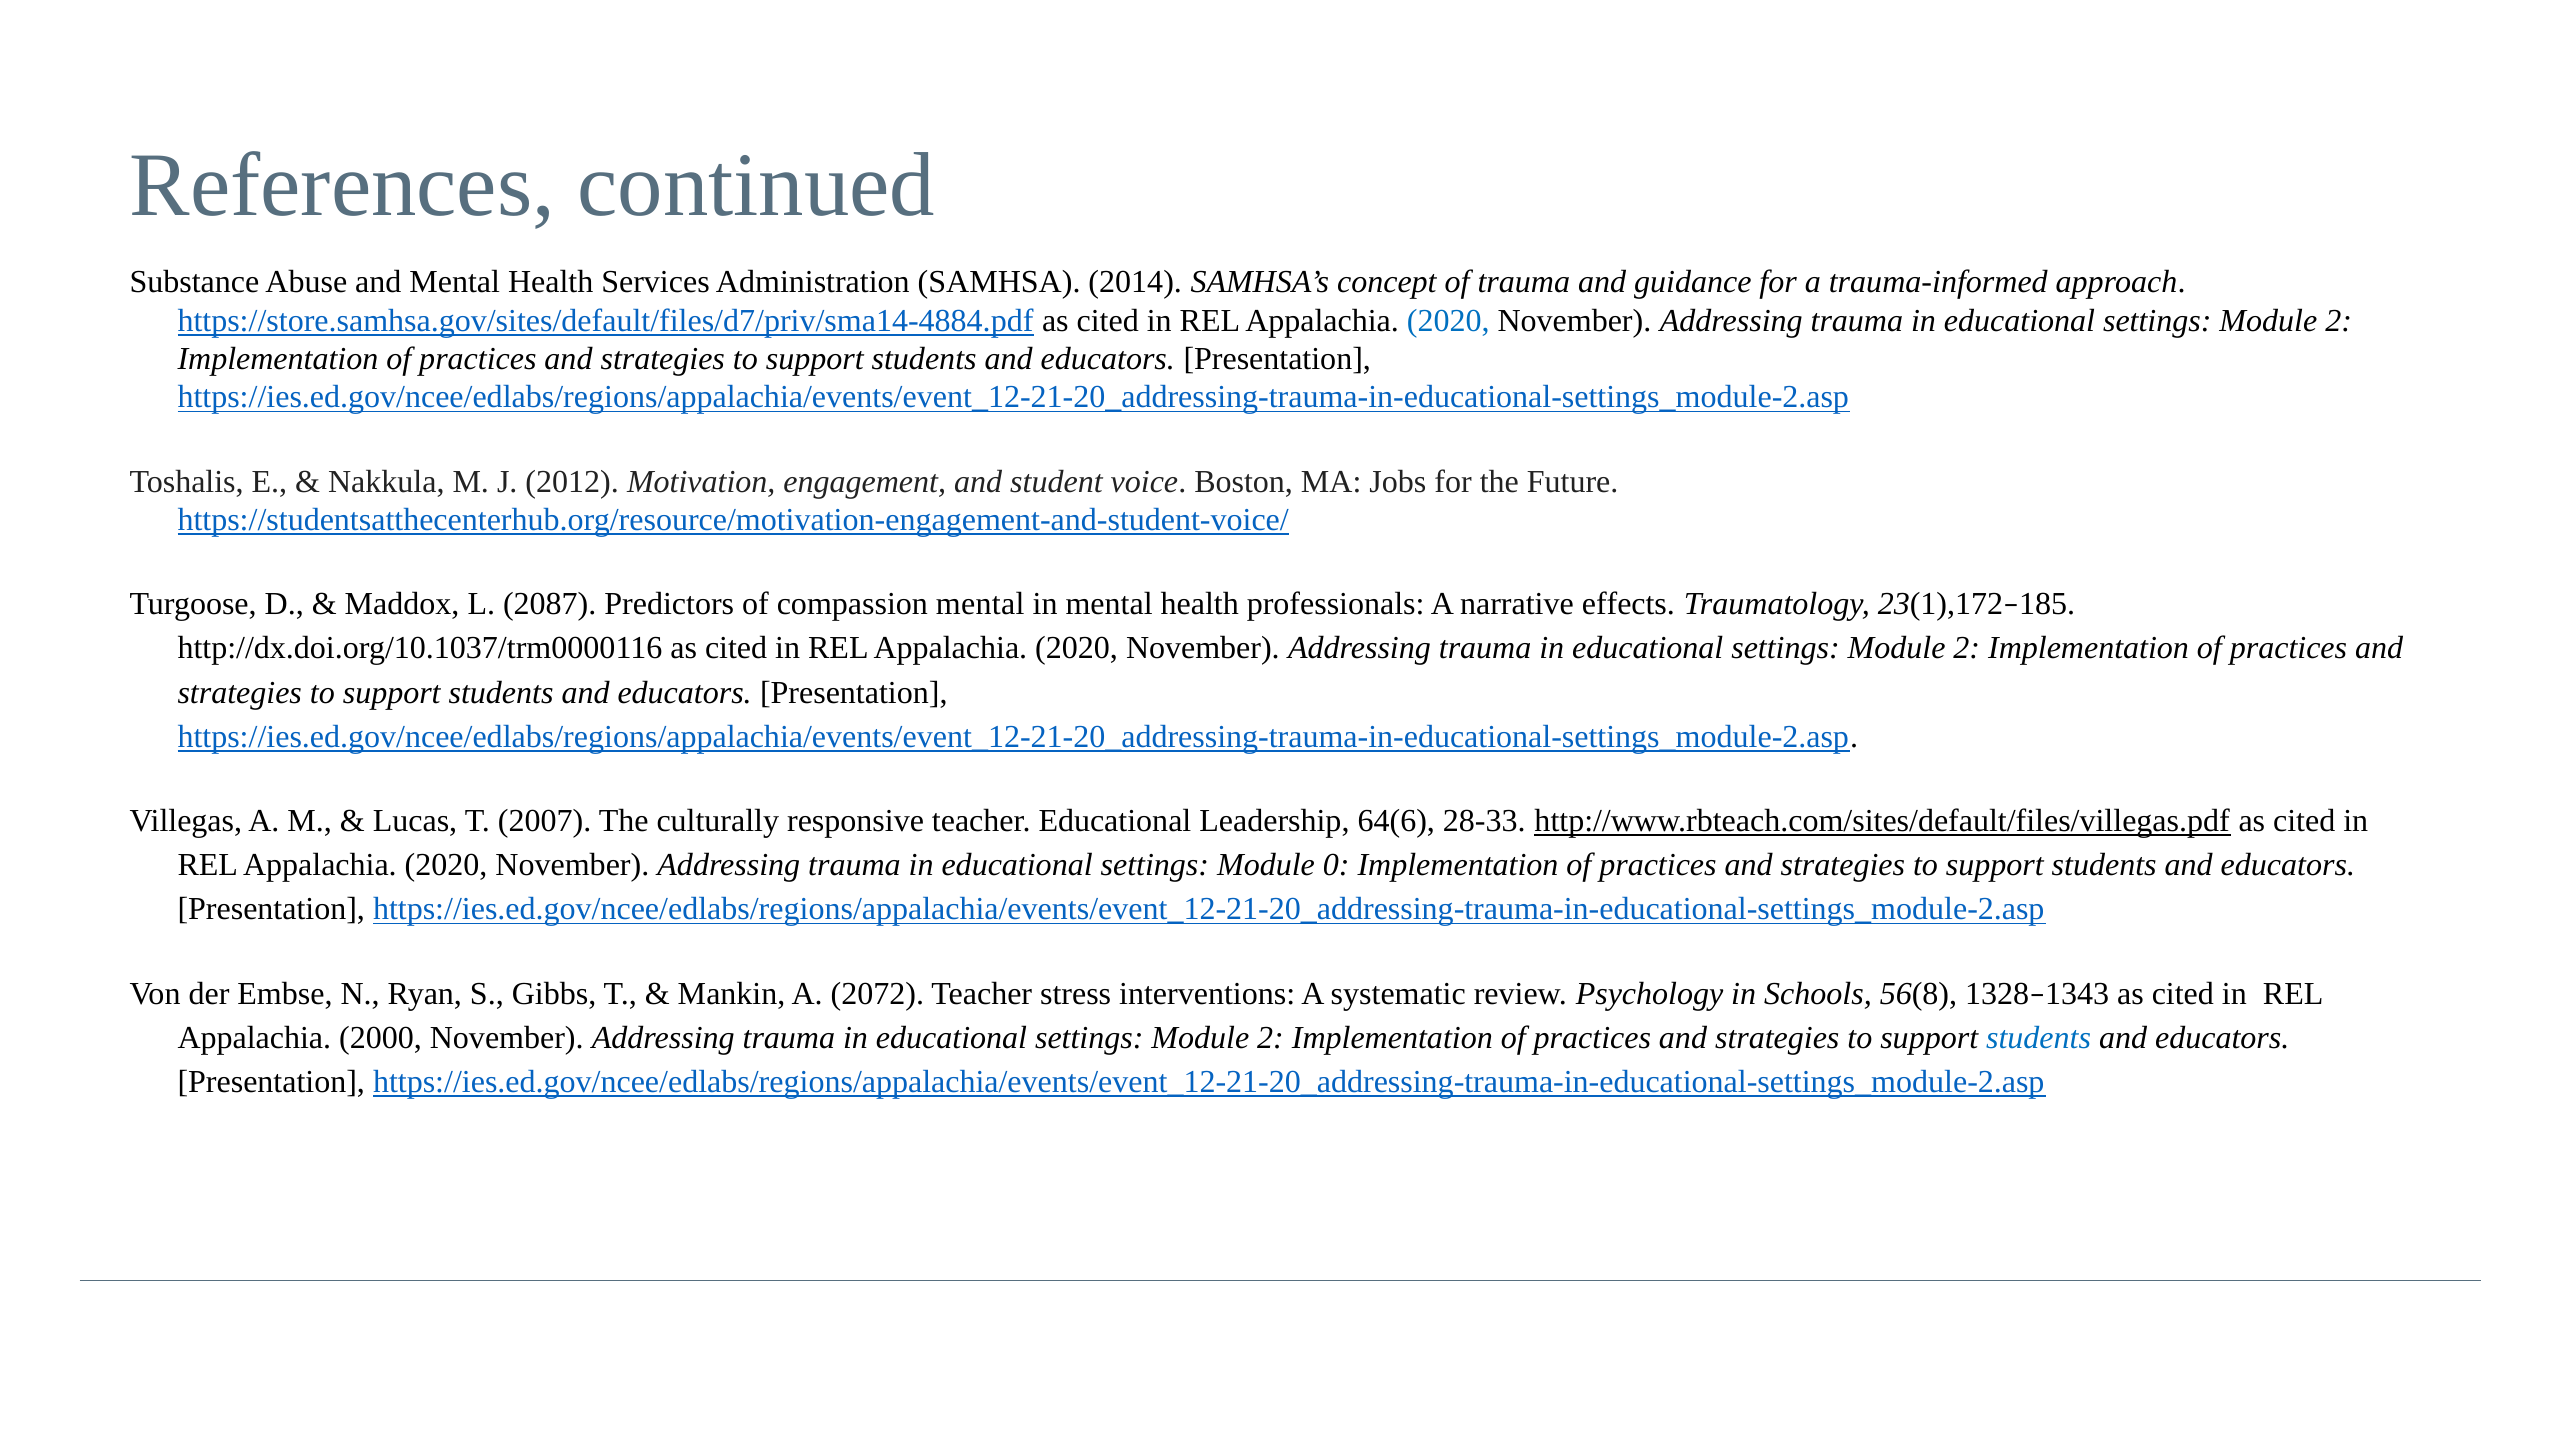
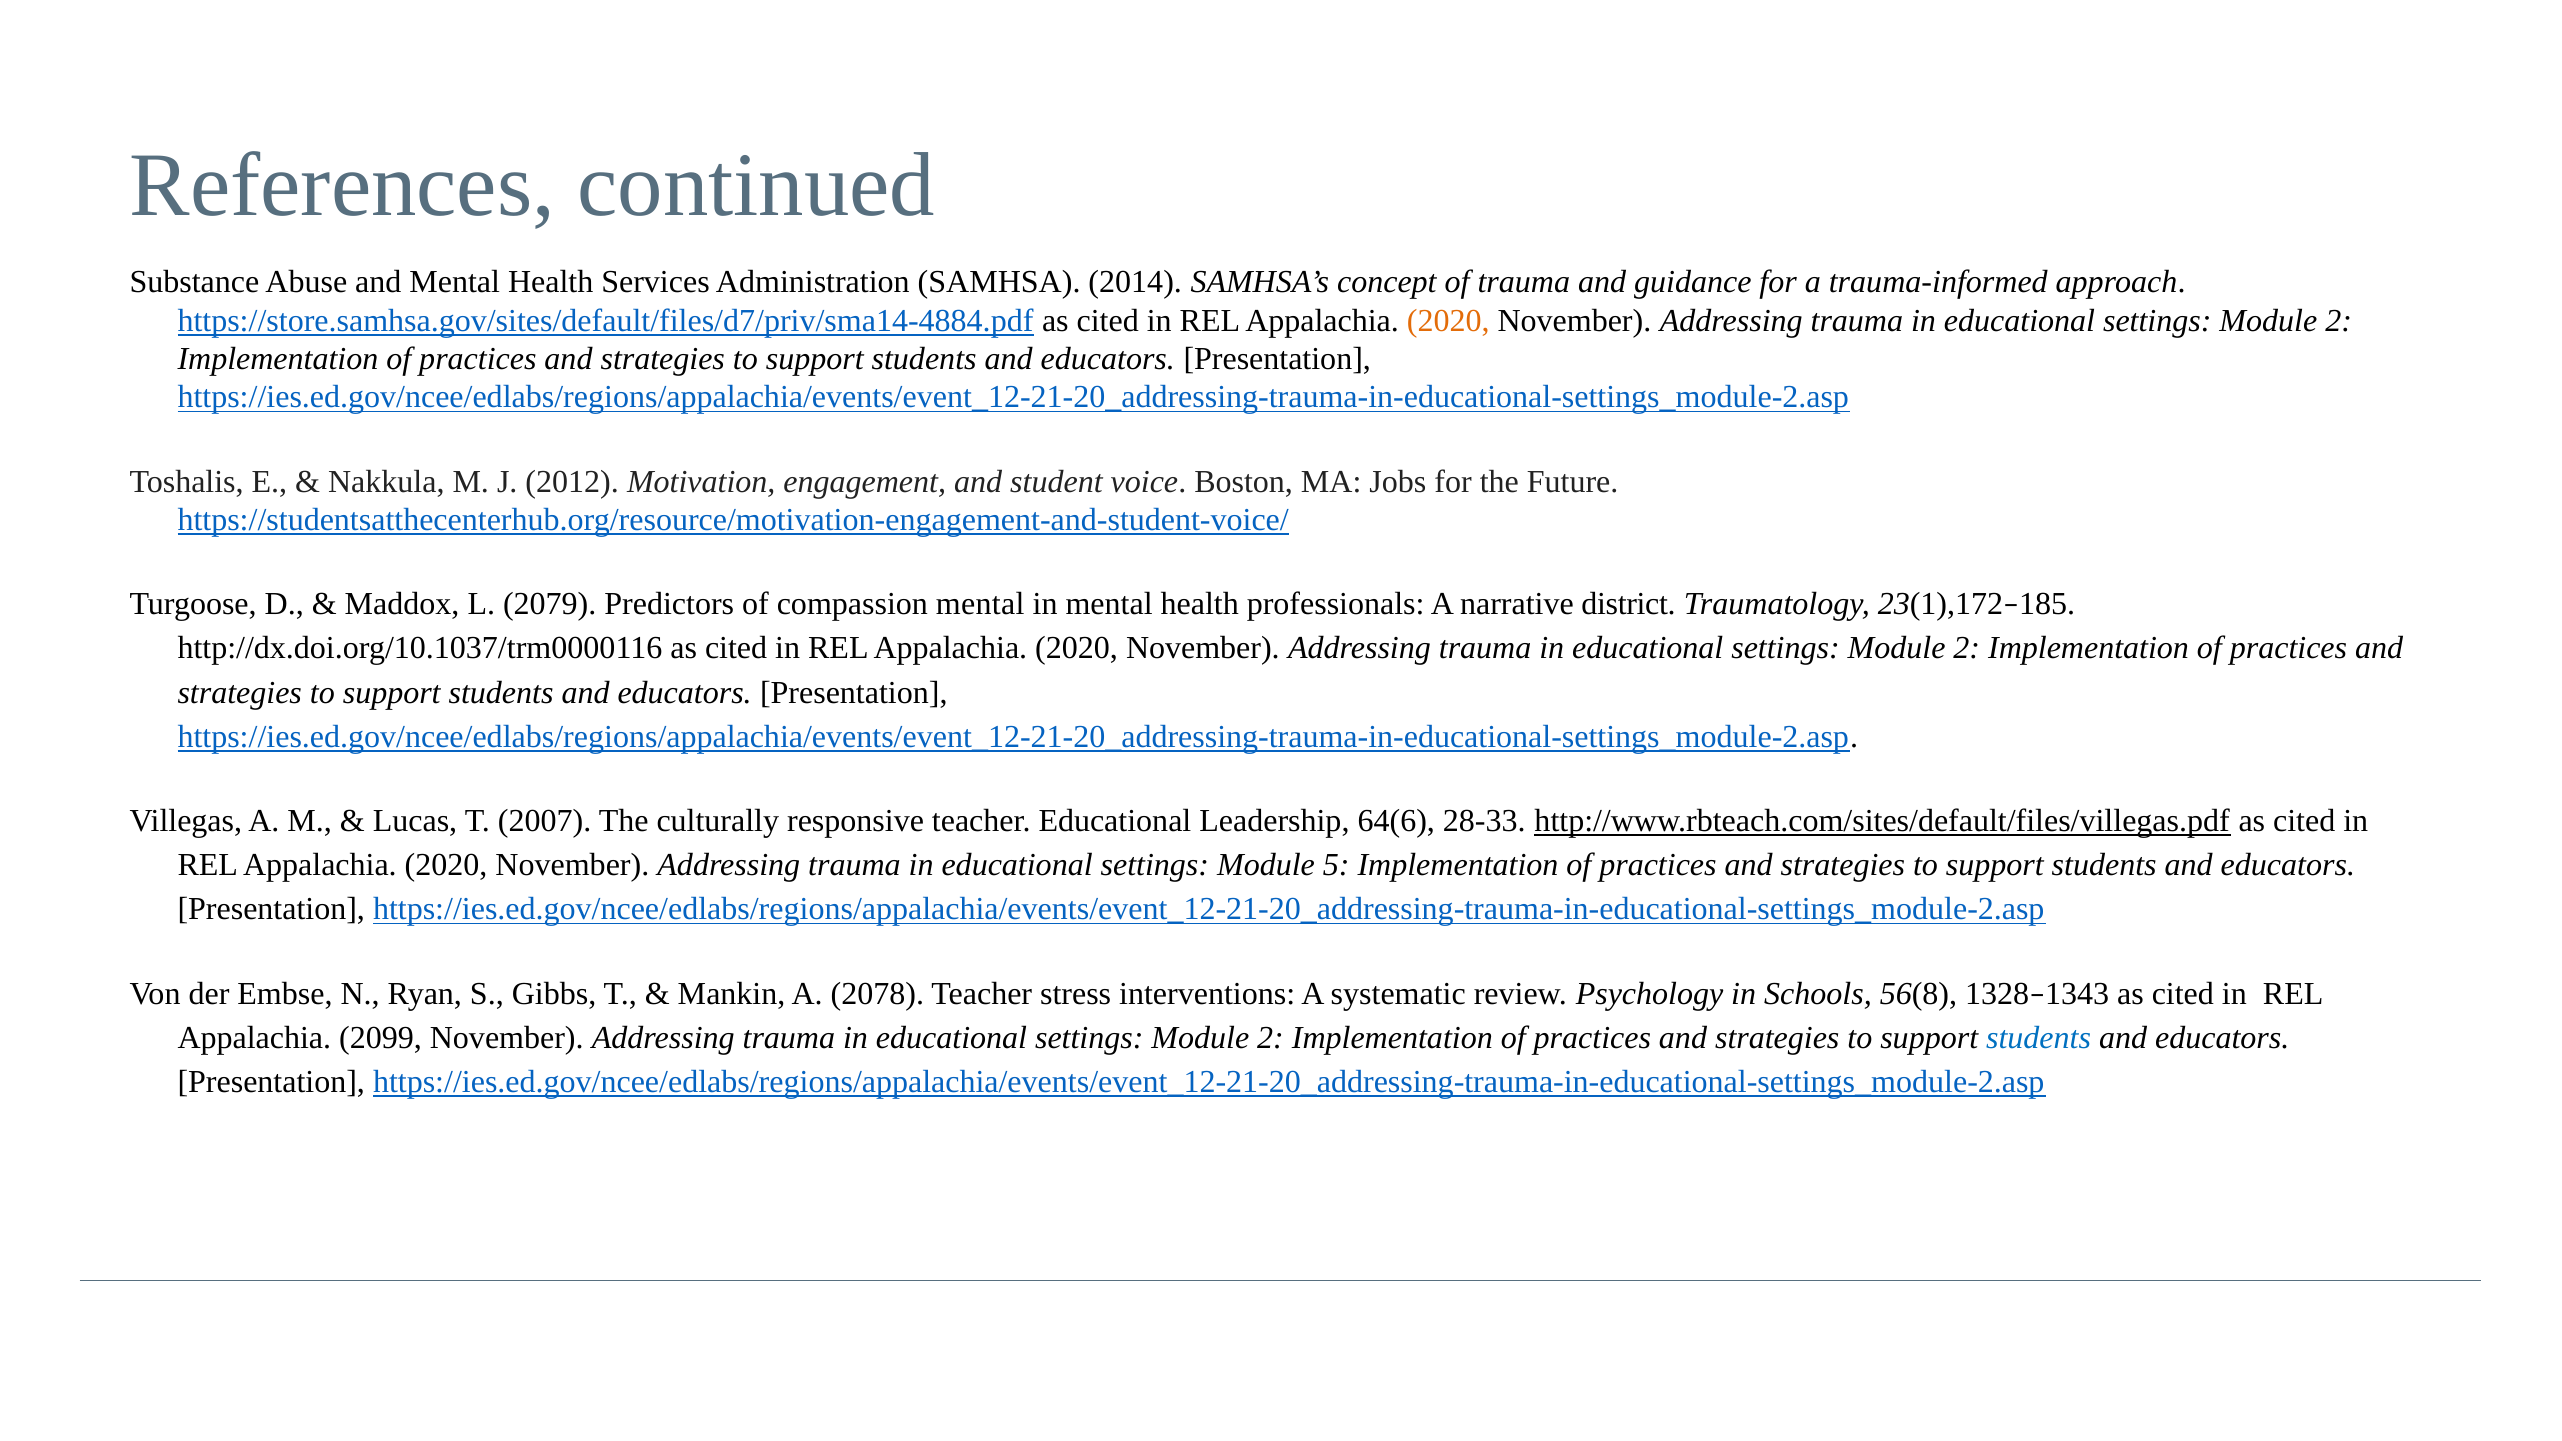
2020 at (1448, 321) colour: blue -> orange
2087: 2087 -> 2079
effects: effects -> district
0: 0 -> 5
2072: 2072 -> 2078
2000: 2000 -> 2099
